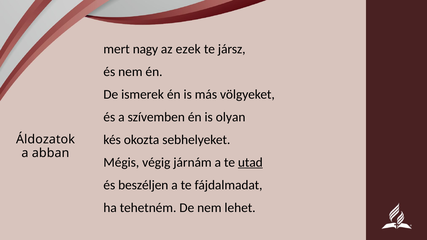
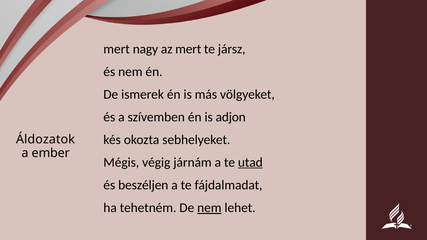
az ezek: ezek -> mert
olyan: olyan -> adjon
abban: abban -> ember
nem at (209, 208) underline: none -> present
